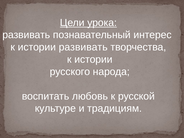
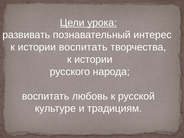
истории развивать: развивать -> воспитать
